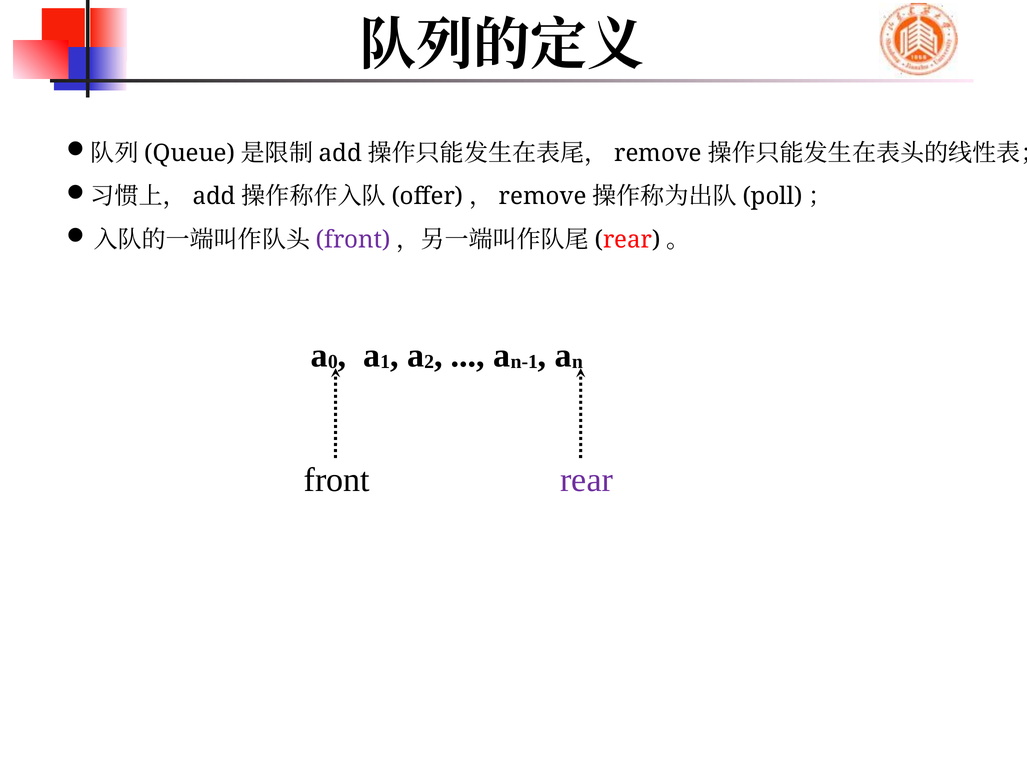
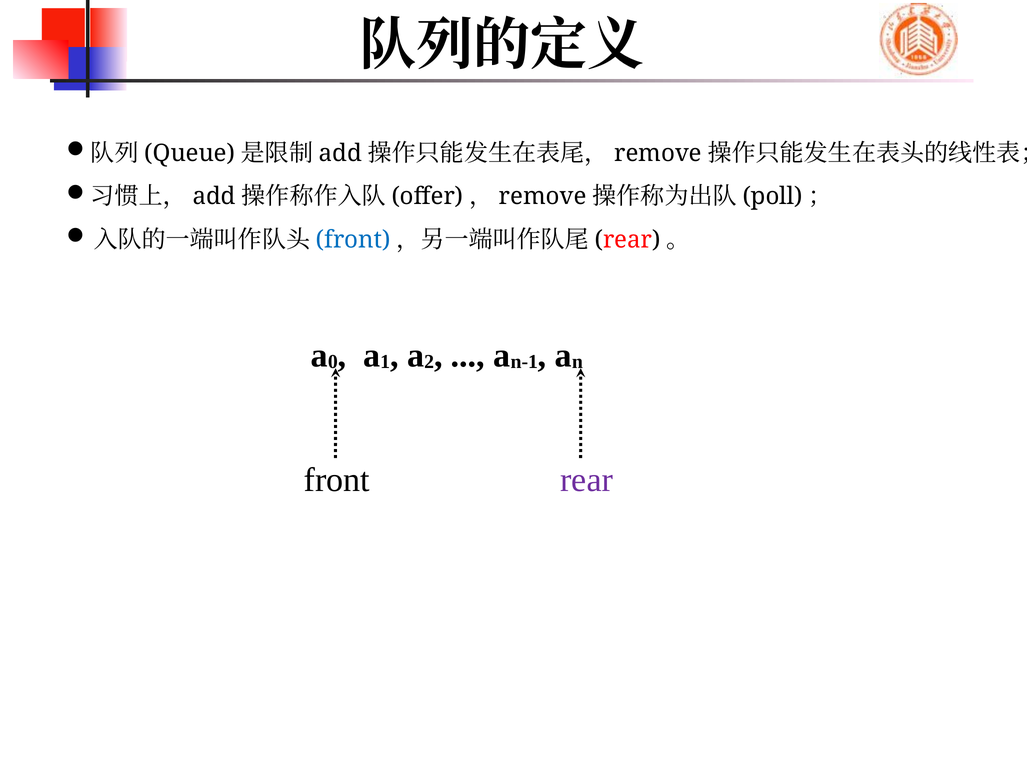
front at (353, 240) colour: purple -> blue
